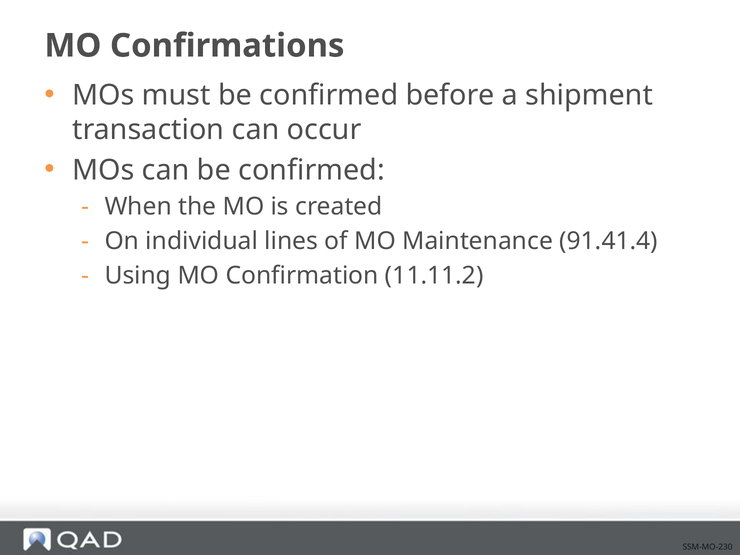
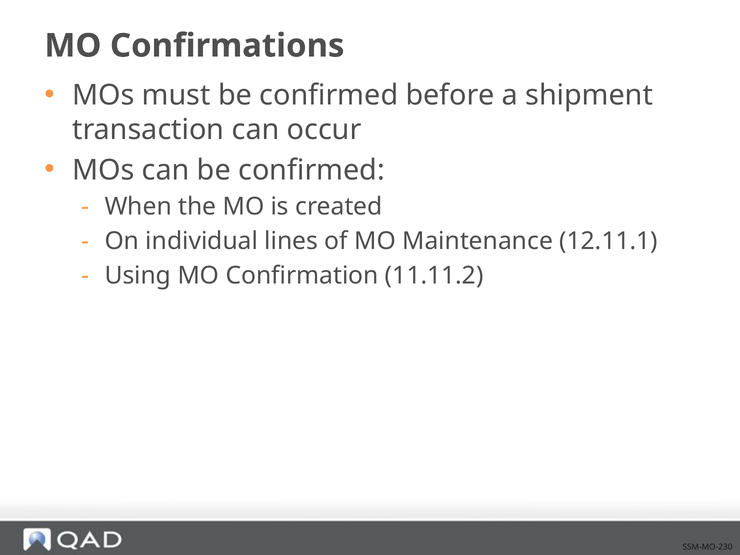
91.41.4: 91.41.4 -> 12.11.1
